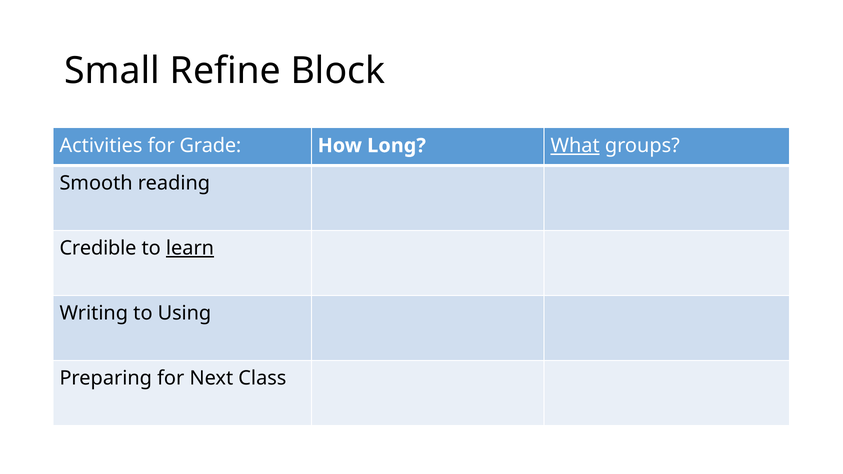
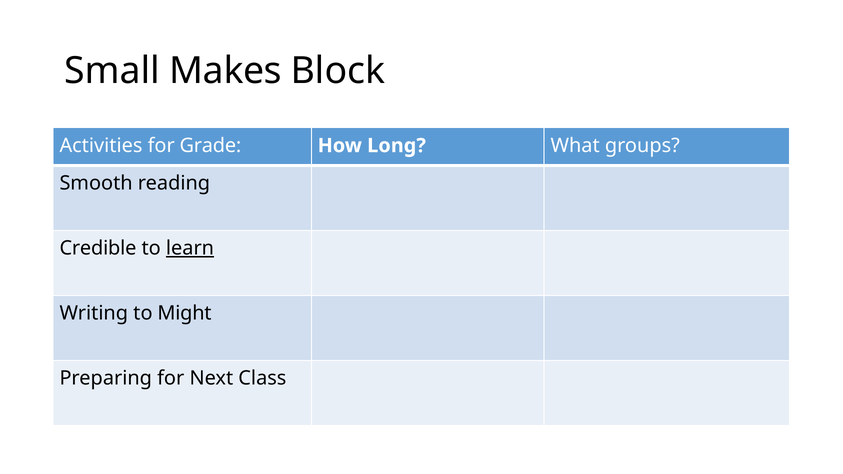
Refine: Refine -> Makes
What underline: present -> none
Using: Using -> Might
